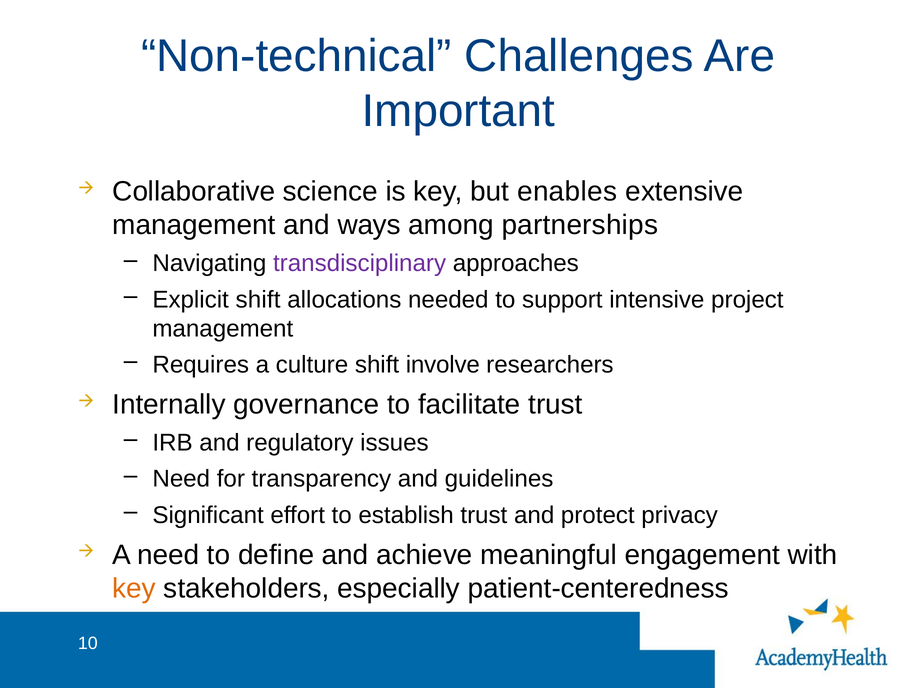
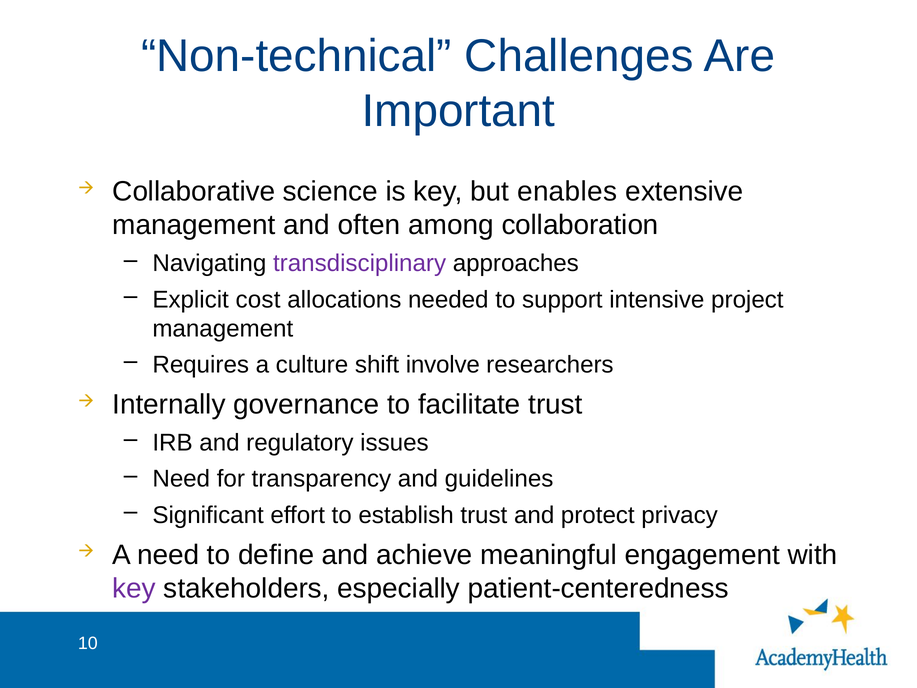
ways: ways -> often
partnerships: partnerships -> collaboration
Explicit shift: shift -> cost
key at (134, 588) colour: orange -> purple
